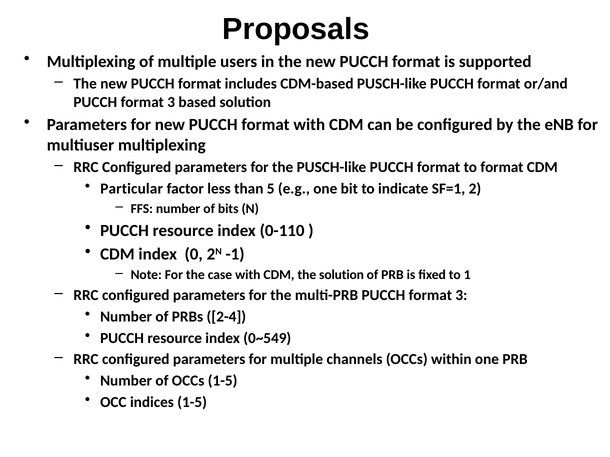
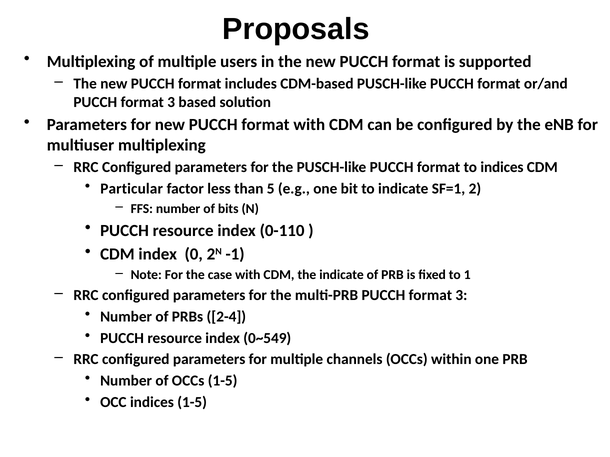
to format: format -> indices
the solution: solution -> indicate
